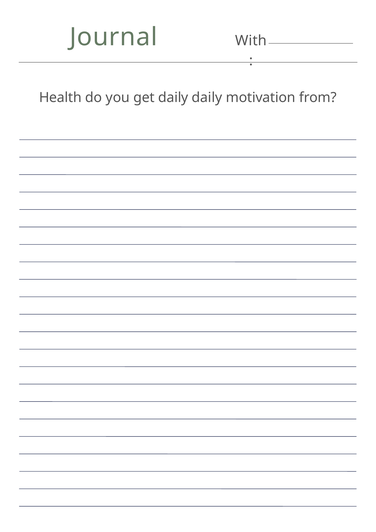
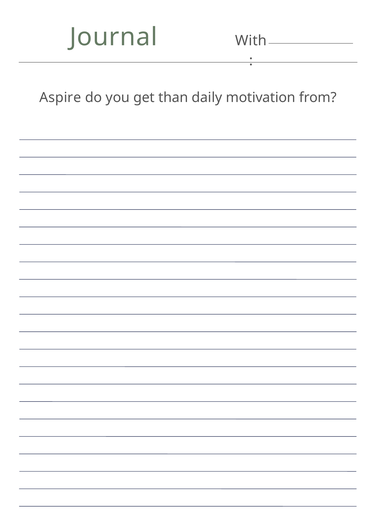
Health: Health -> Aspire
get daily: daily -> than
